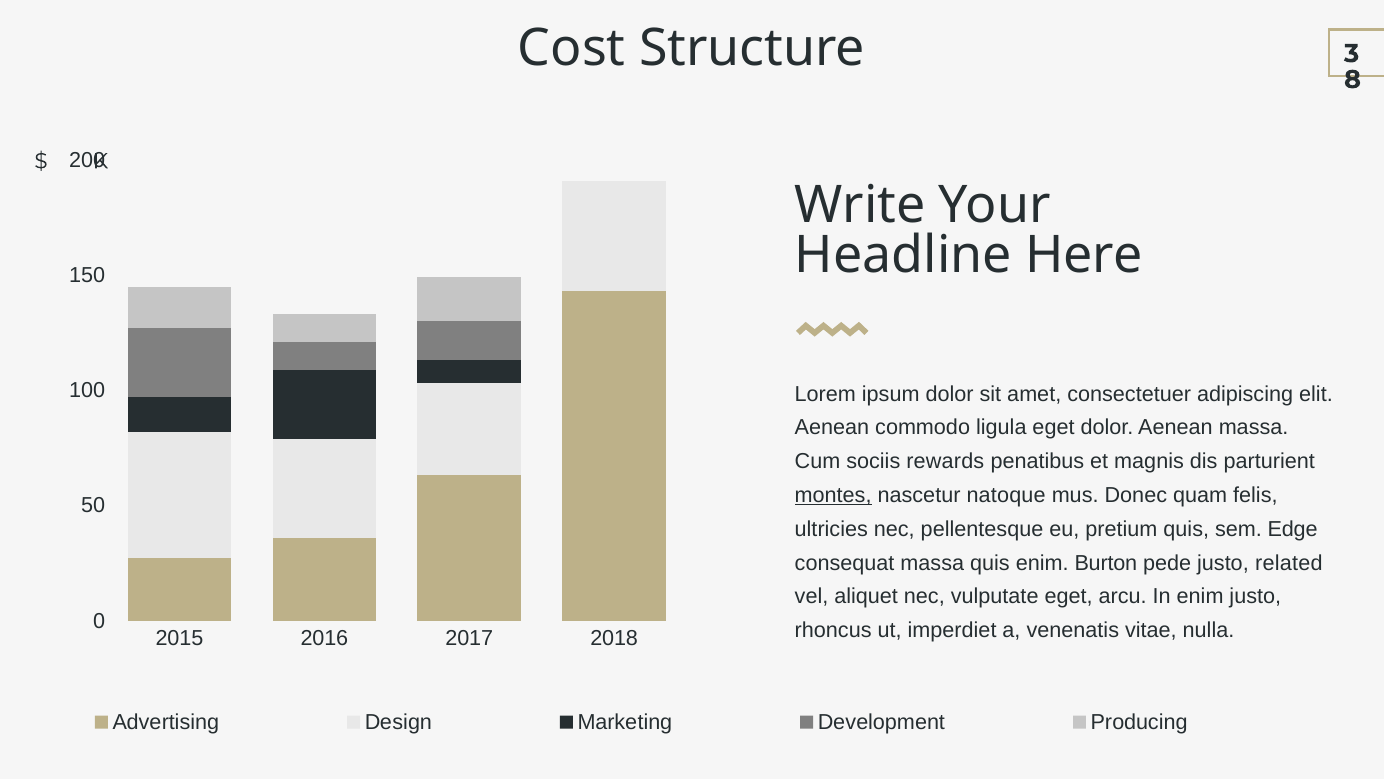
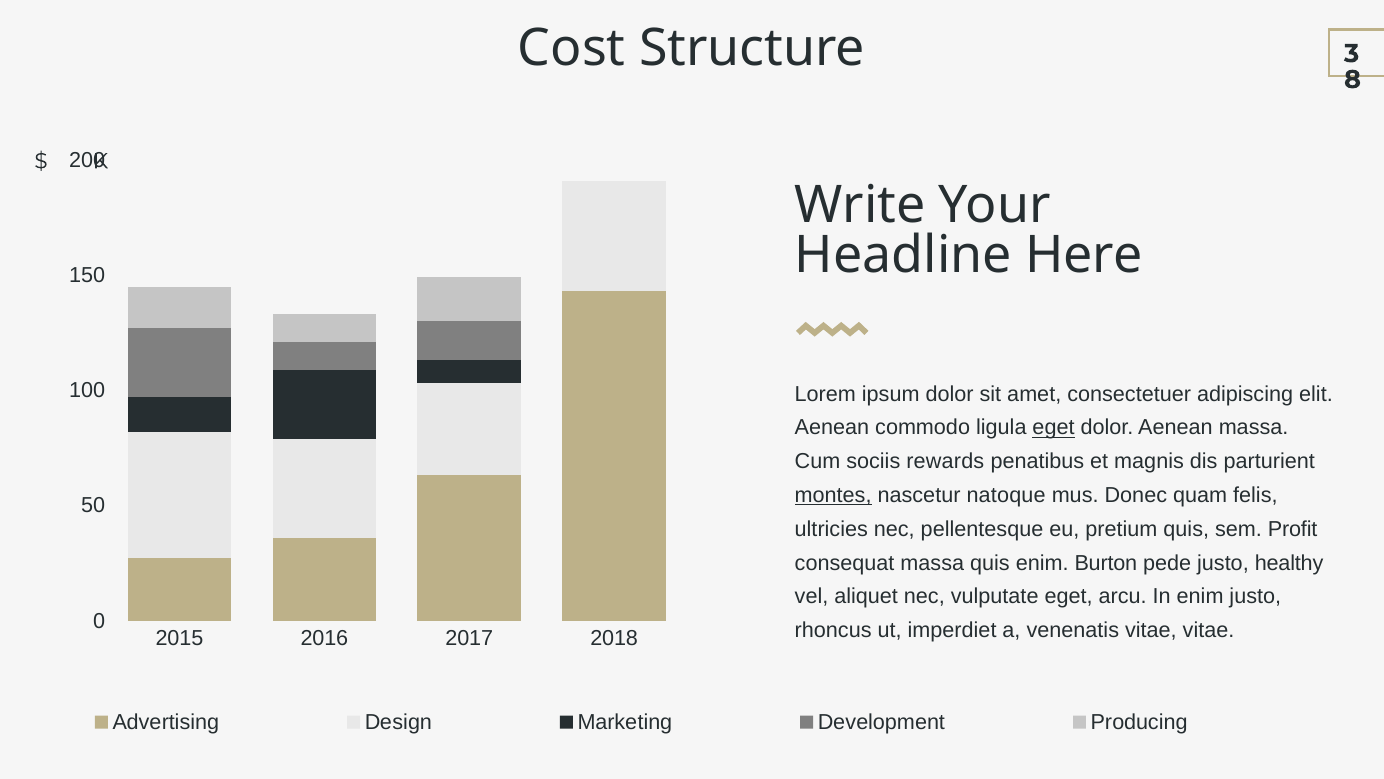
eget at (1054, 428) underline: none -> present
Edge: Edge -> Profit
related: related -> healthy
vitae nulla: nulla -> vitae
